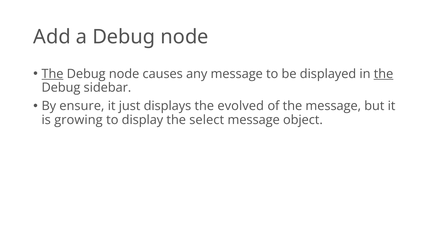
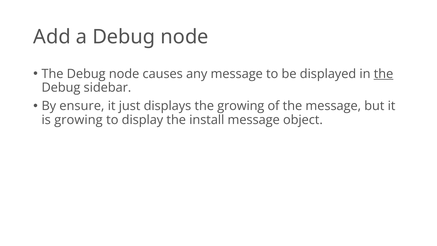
The at (52, 74) underline: present -> none
the evolved: evolved -> growing
select: select -> install
